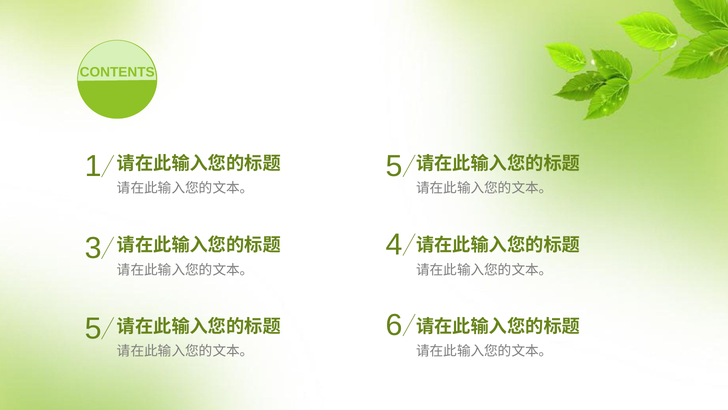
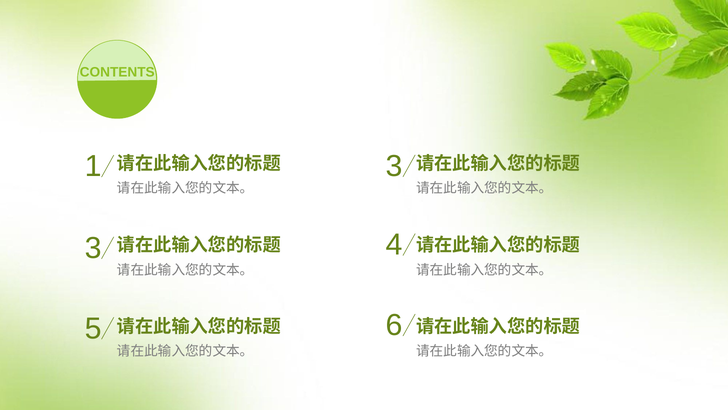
1 5: 5 -> 3
